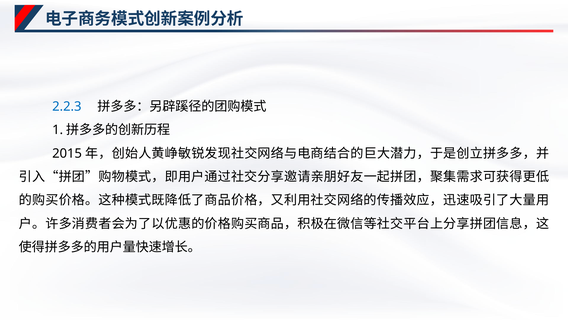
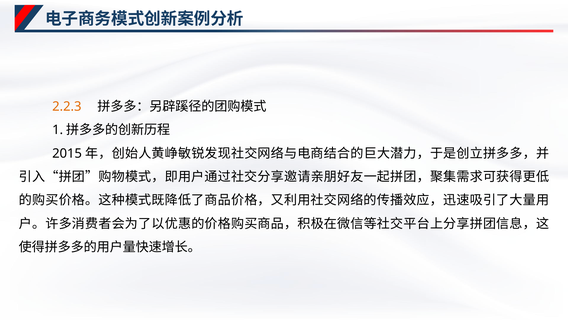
2.2.3 colour: blue -> orange
